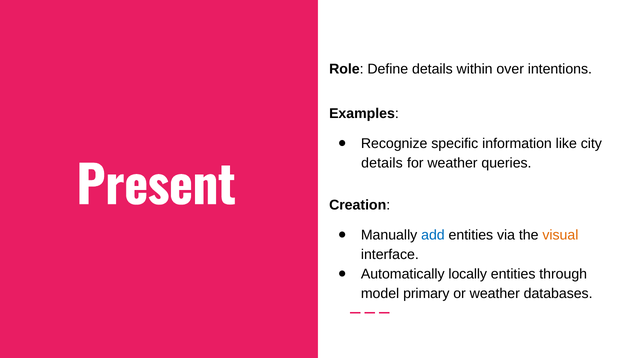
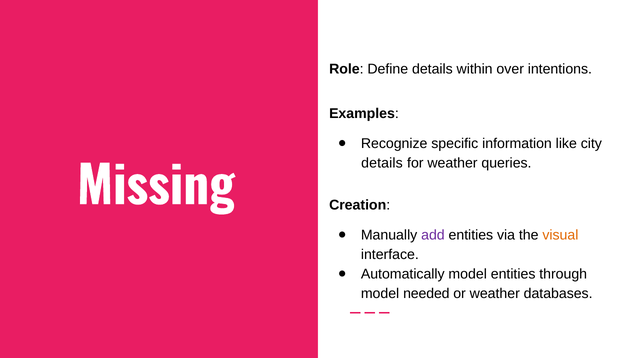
Present: Present -> Missing
add colour: blue -> purple
Automatically locally: locally -> model
primary: primary -> needed
